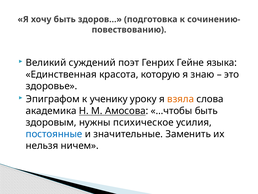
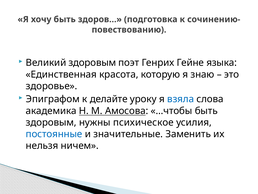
Великий суждений: суждений -> здоровым
ученику: ученику -> делайте
взяла colour: orange -> blue
